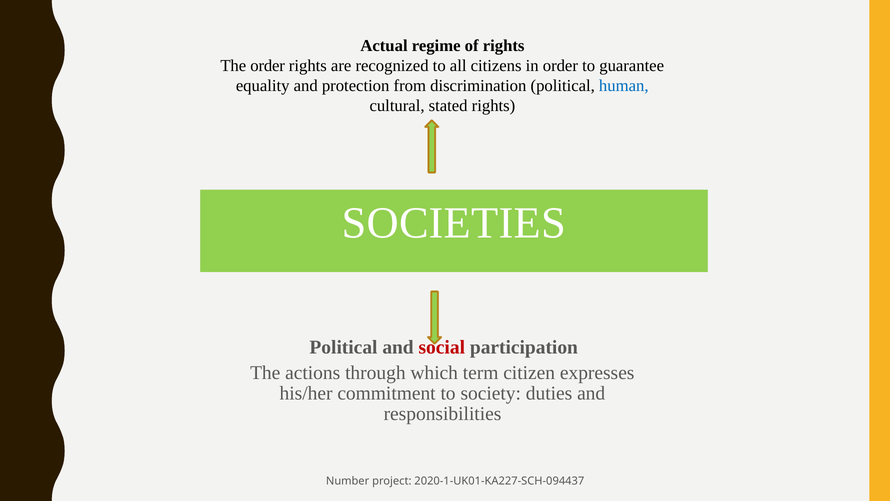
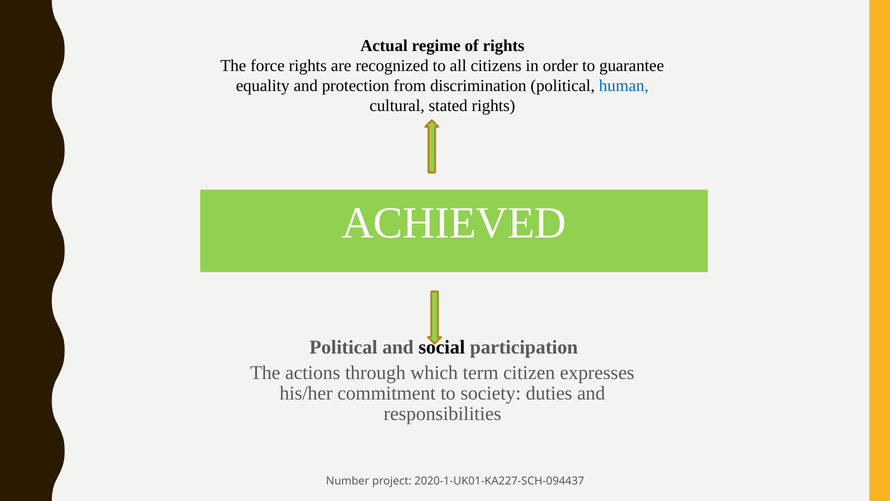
The order: order -> force
SOCIETIES: SOCIETIES -> ACHIEVED
social colour: red -> black
